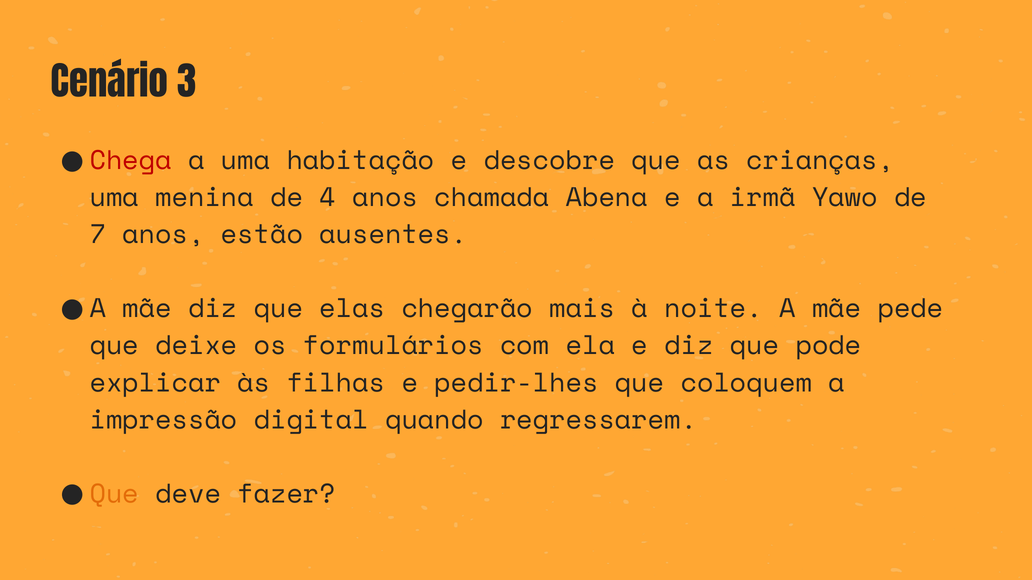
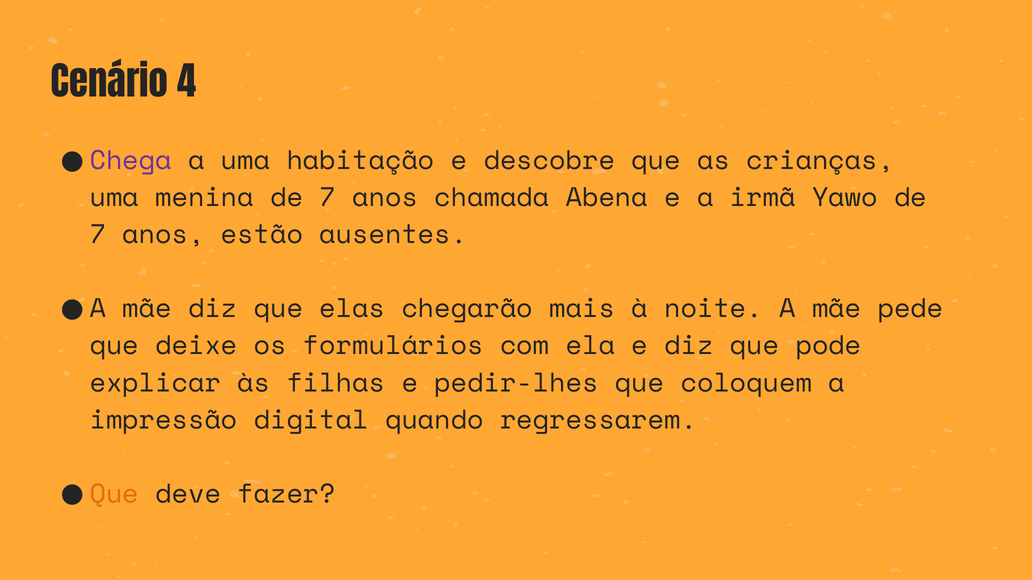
3: 3 -> 4
Chega colour: red -> purple
menina de 4: 4 -> 7
